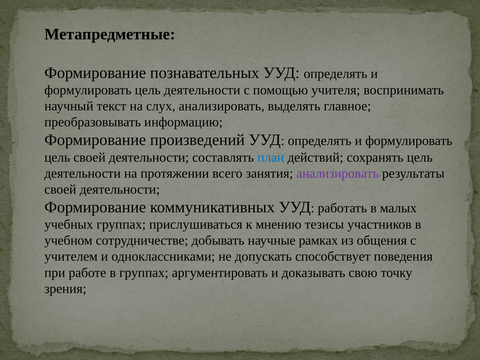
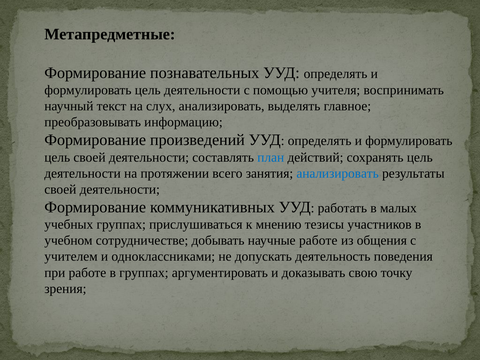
анализировать at (338, 173) colour: purple -> blue
научные рамках: рамках -> работе
способствует: способствует -> деятельность
